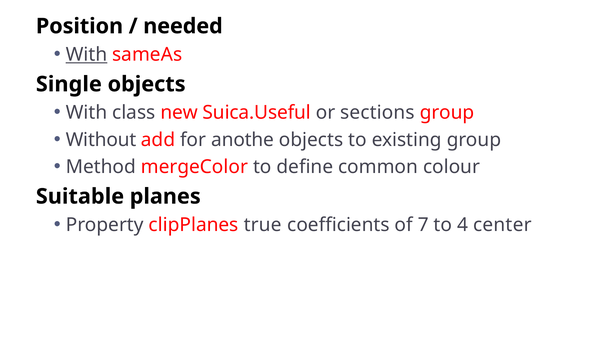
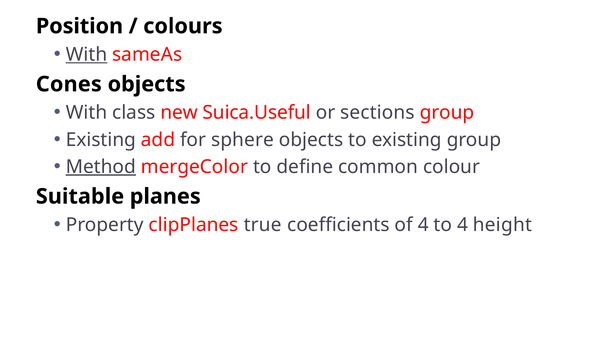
needed: needed -> colours
Single: Single -> Cones
Without at (101, 140): Without -> Existing
anothe: anothe -> sphere
Method underline: none -> present
of 7: 7 -> 4
center: center -> height
